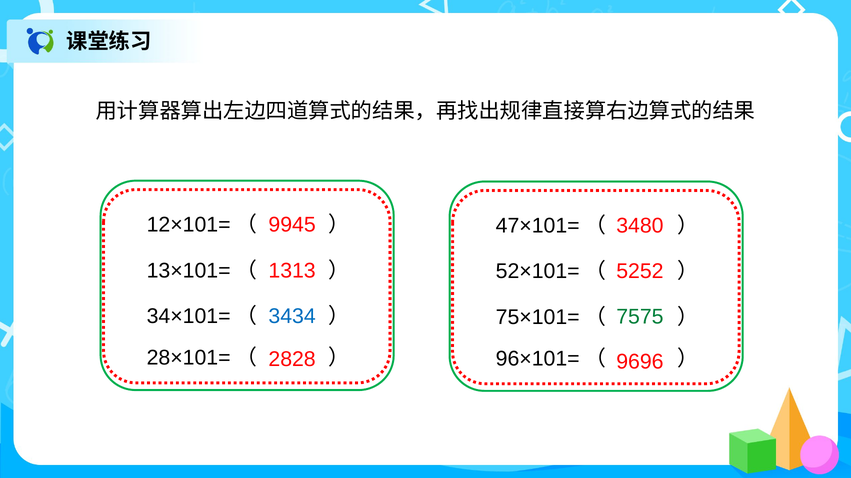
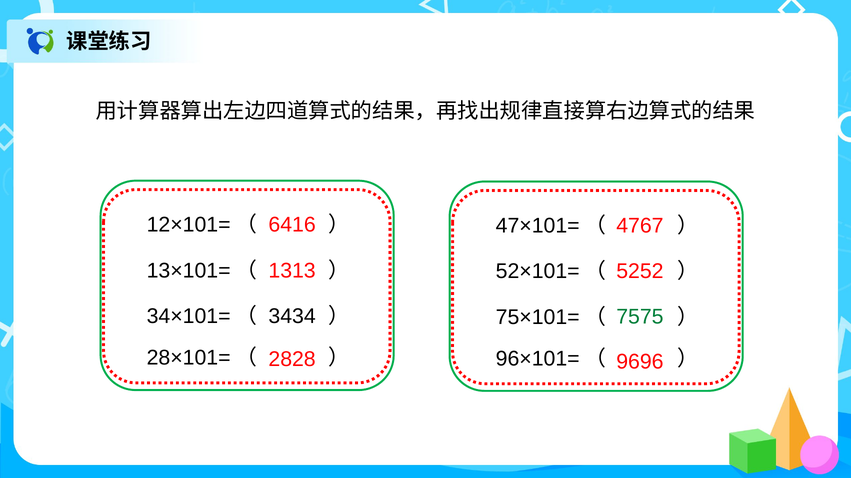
9945: 9945 -> 6416
3480: 3480 -> 4767
3434 colour: blue -> black
